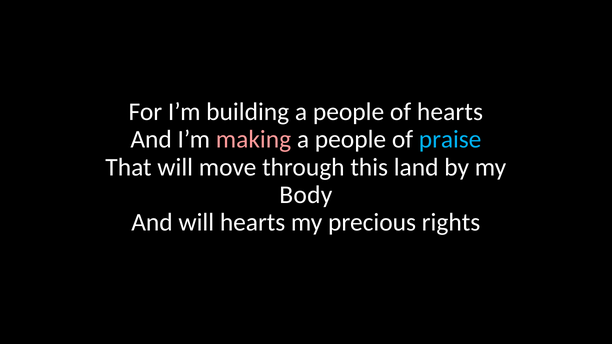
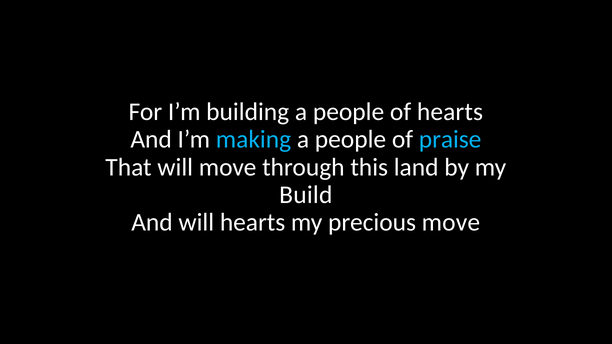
making colour: pink -> light blue
Body: Body -> Build
precious rights: rights -> move
